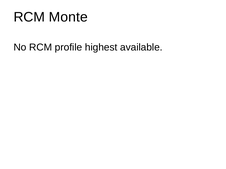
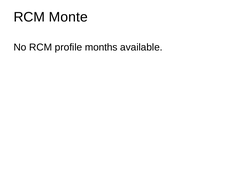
highest: highest -> months
